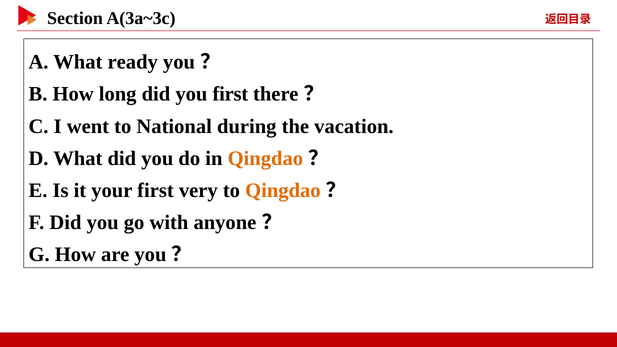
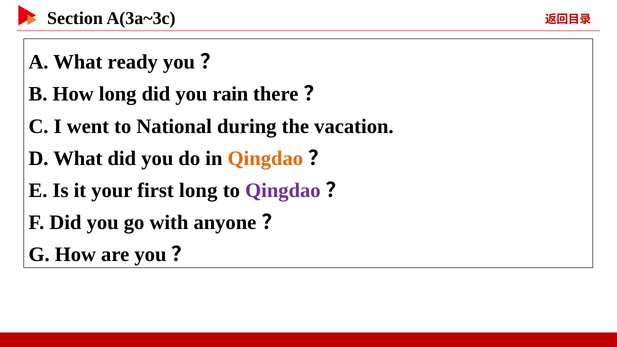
you first: first -> rain
first very: very -> long
Qingdao at (283, 190) colour: orange -> purple
